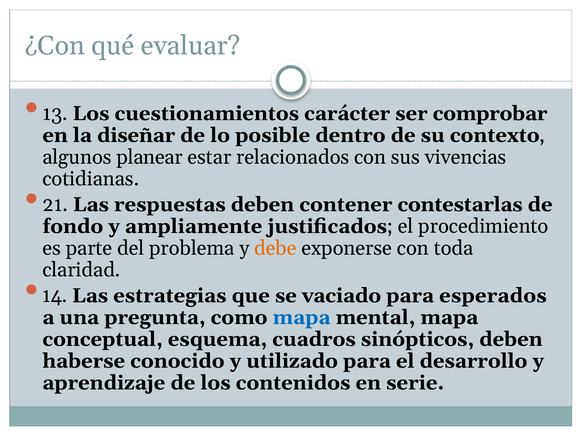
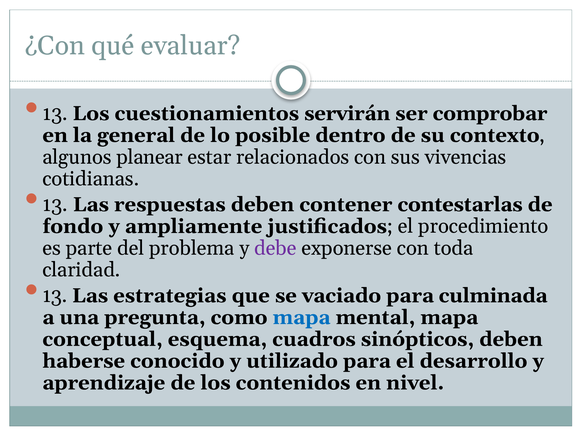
carácter: carácter -> servirán
diseñar: diseñar -> general
21 at (55, 205): 21 -> 13
debe colour: orange -> purple
14 at (55, 296): 14 -> 13
esperados: esperados -> culminada
serie: serie -> nivel
